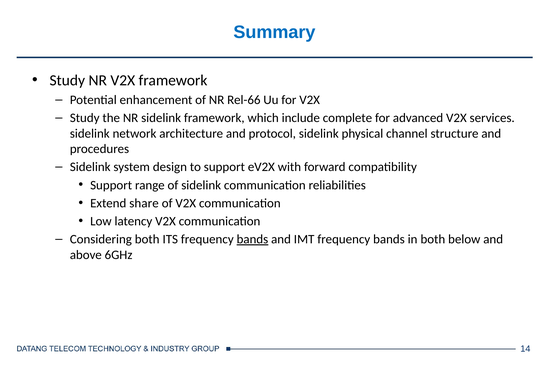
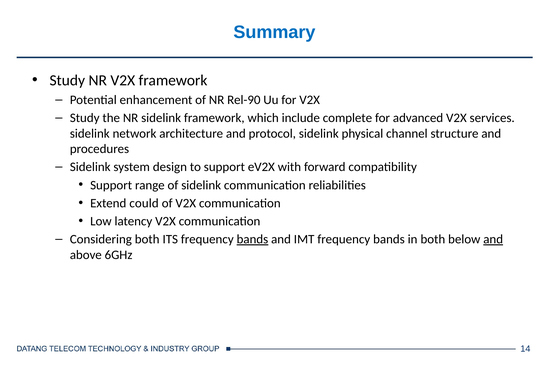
Rel-66: Rel-66 -> Rel-90
share: share -> could
and at (493, 239) underline: none -> present
